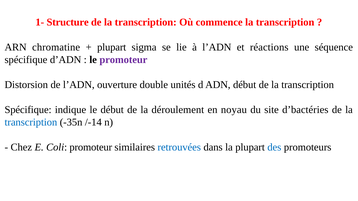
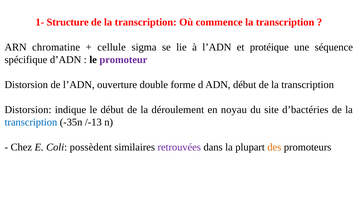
plupart at (112, 47): plupart -> cellule
réactions: réactions -> protéique
unités: unités -> forme
Spécifique at (28, 110): Spécifique -> Distorsion
/-14: /-14 -> /-13
Coli promoteur: promoteur -> possèdent
retrouvées colour: blue -> purple
des colour: blue -> orange
